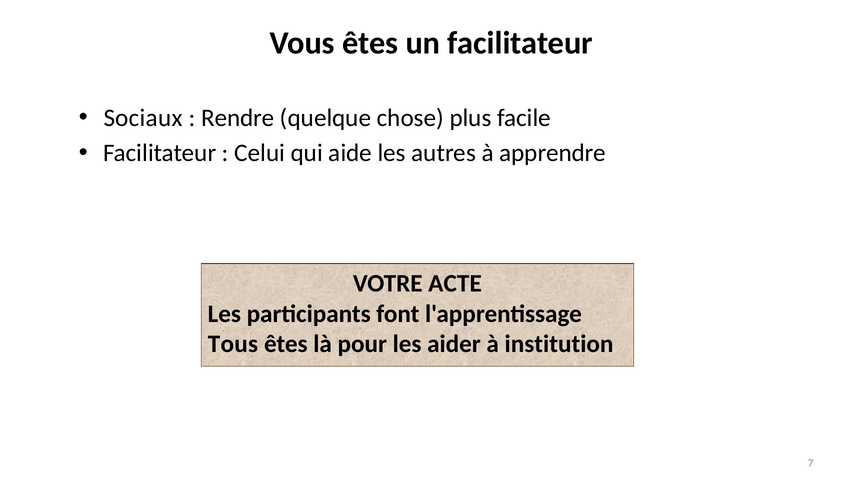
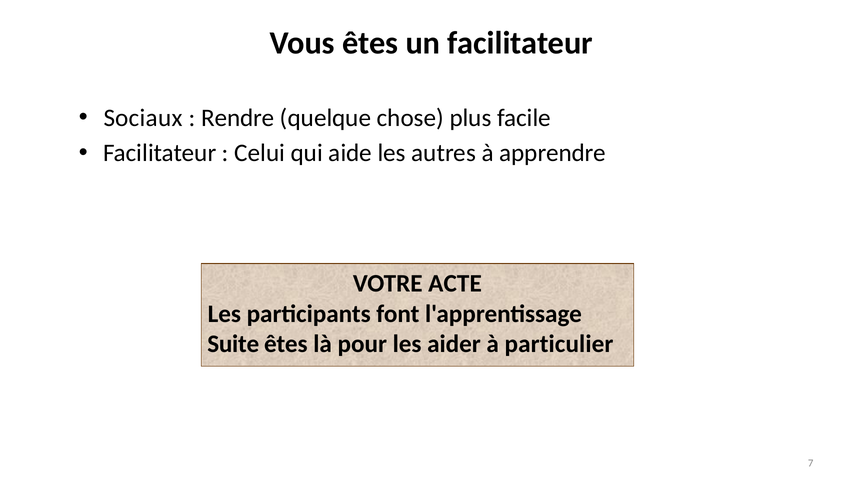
Tous: Tous -> Suite
institution: institution -> particulier
